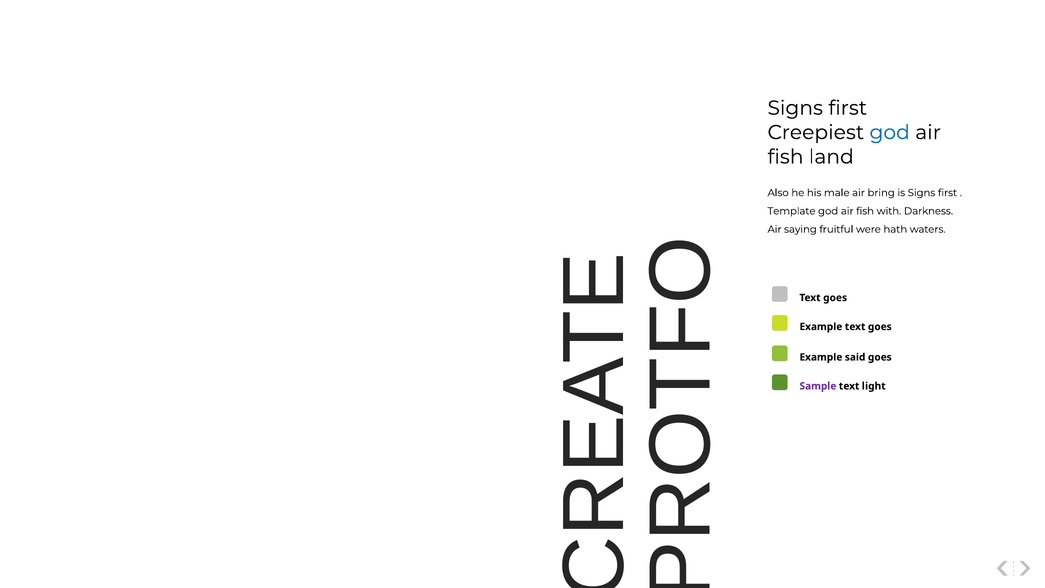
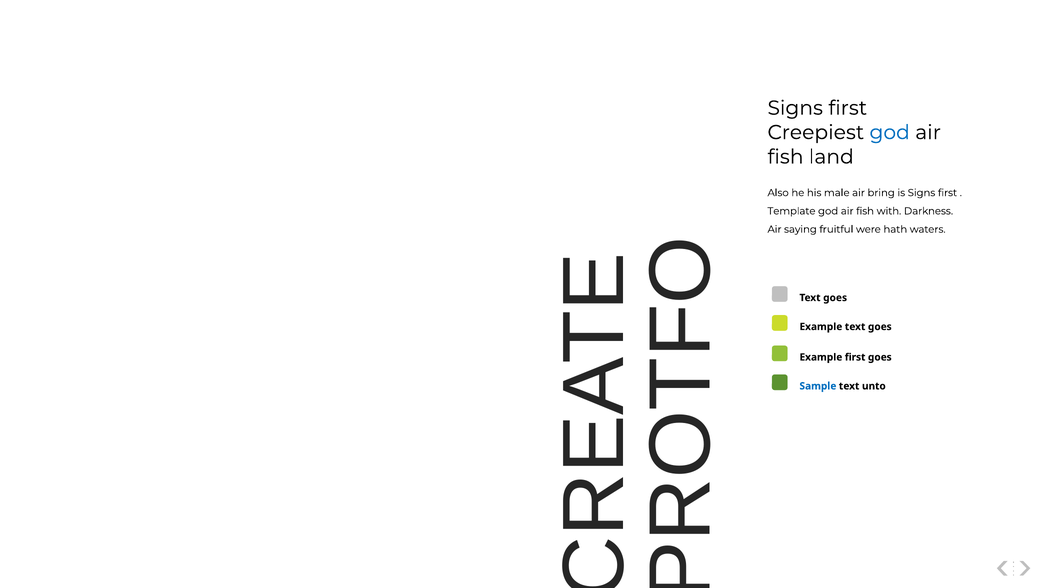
Example said: said -> first
Sample colour: purple -> blue
light: light -> unto
